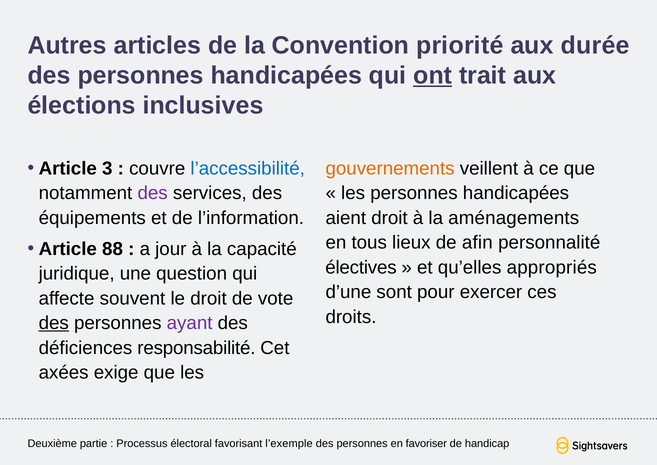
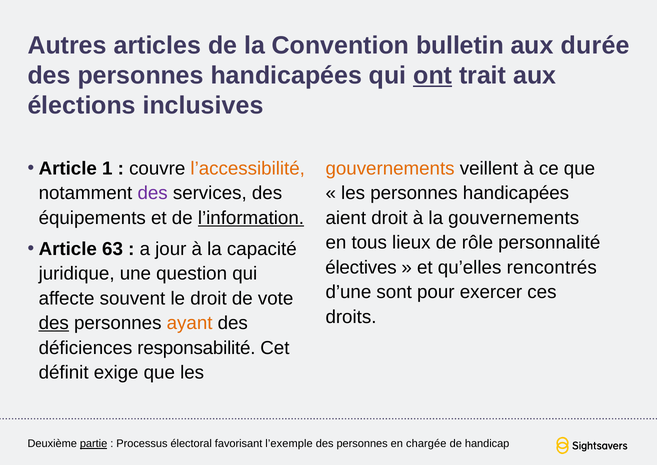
priorité: priorité -> bulletin
3: 3 -> 1
l’accessibilité colour: blue -> orange
l’information underline: none -> present
la aménagements: aménagements -> gouvernements
afin: afin -> rôle
88: 88 -> 63
appropriés: appropriés -> rencontrés
ayant colour: purple -> orange
axées: axées -> définit
partie underline: none -> present
favoriser: favoriser -> chargée
